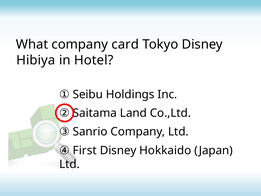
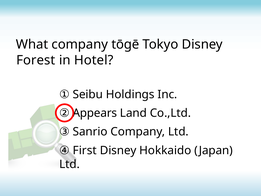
card: card -> tōgē
Hibiya: Hibiya -> Forest
Saitama: Saitama -> Appears
